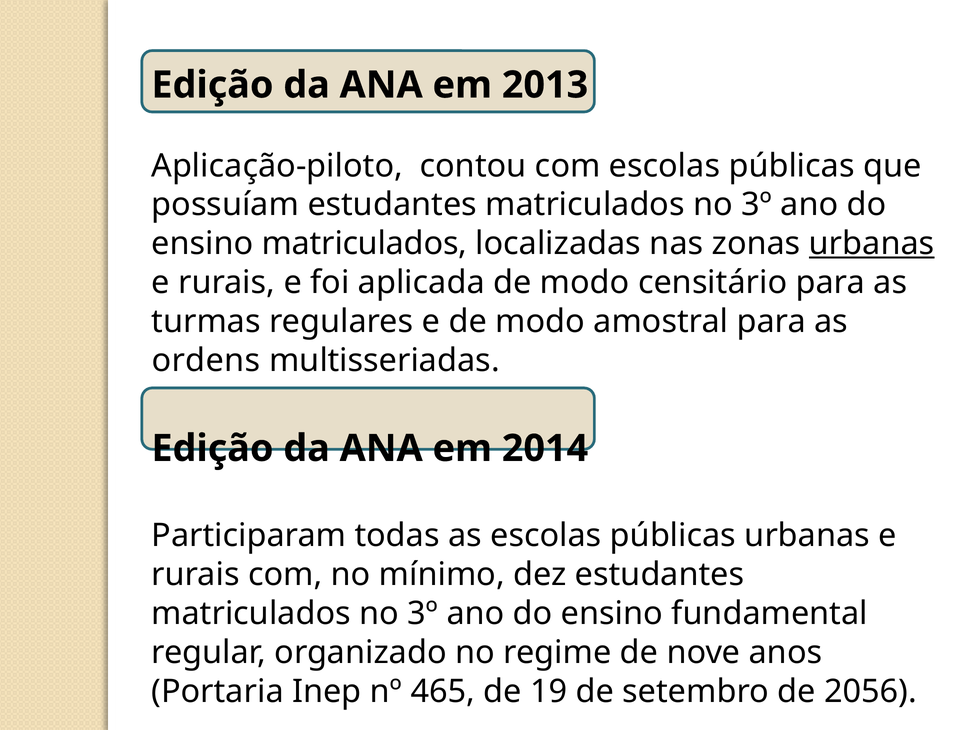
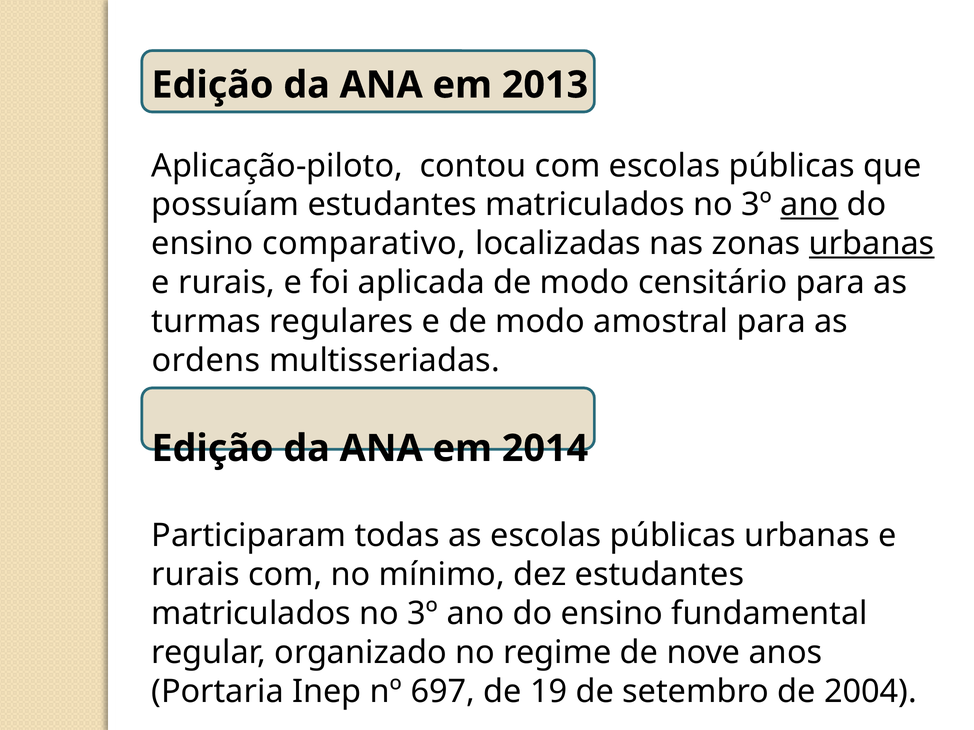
ano at (809, 205) underline: none -> present
ensino matriculados: matriculados -> comparativo
465: 465 -> 697
2056: 2056 -> 2004
